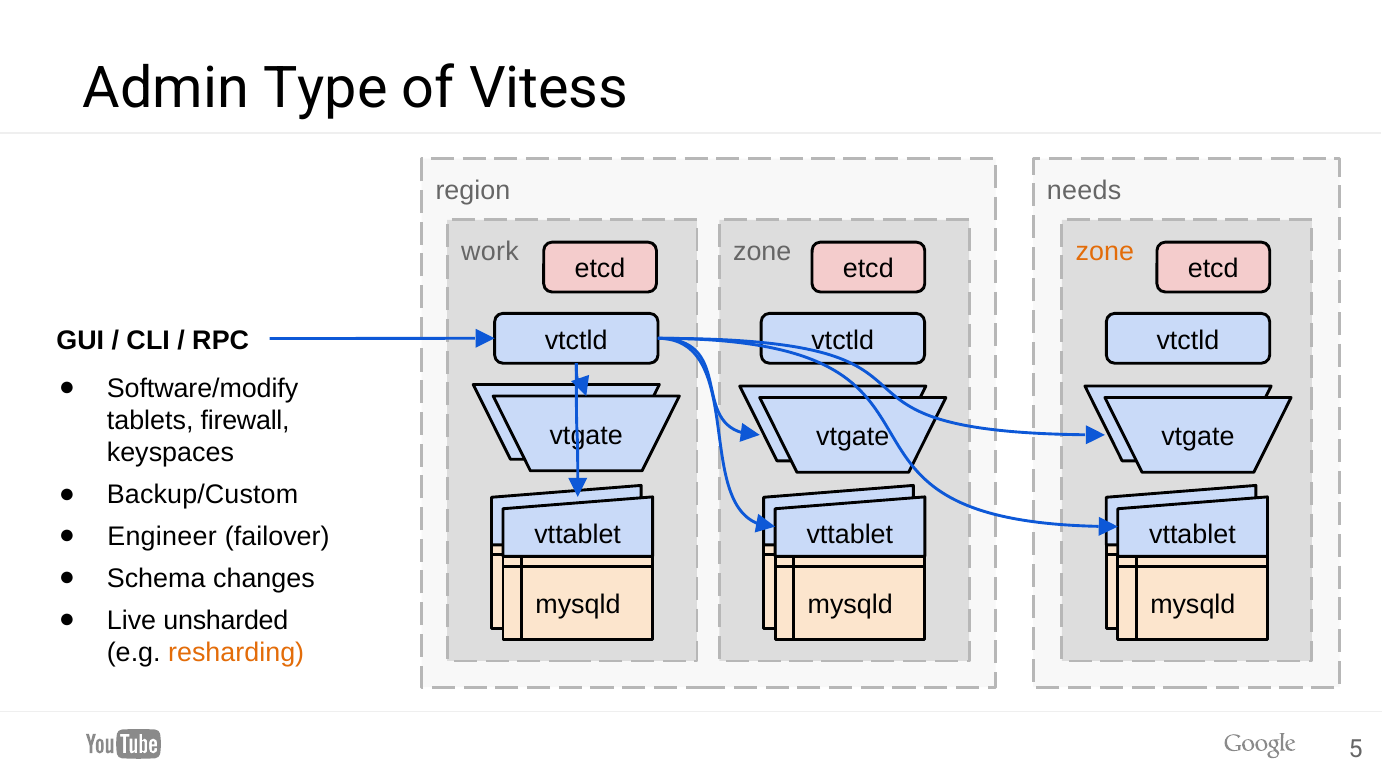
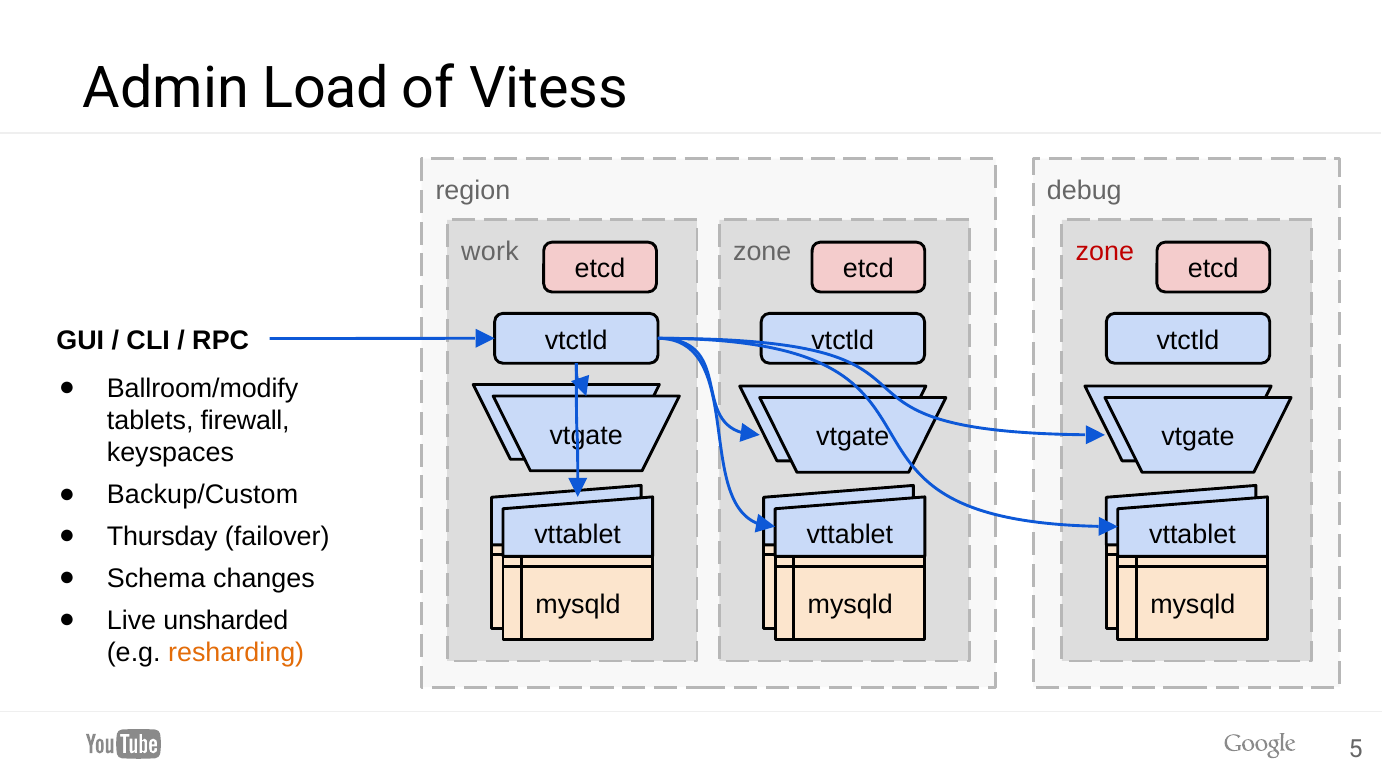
Type: Type -> Load
needs: needs -> debug
zone at (1105, 252) colour: orange -> red
Software/modify: Software/modify -> Ballroom/modify
Engineer: Engineer -> Thursday
